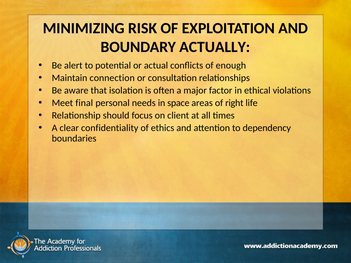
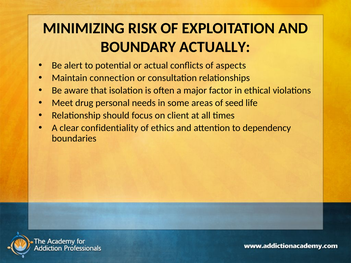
enough: enough -> aspects
final: final -> drug
space: space -> some
right: right -> seed
